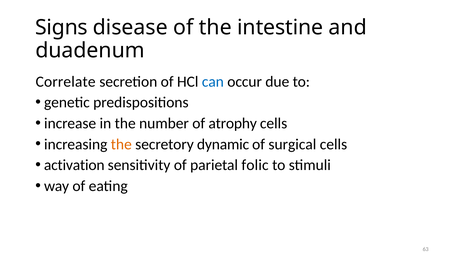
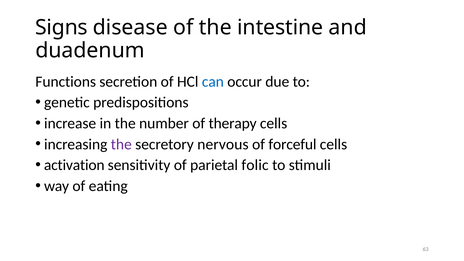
Correlate: Correlate -> Functions
atrophy: atrophy -> therapy
the at (121, 144) colour: orange -> purple
dynamic: dynamic -> nervous
surgical: surgical -> forceful
